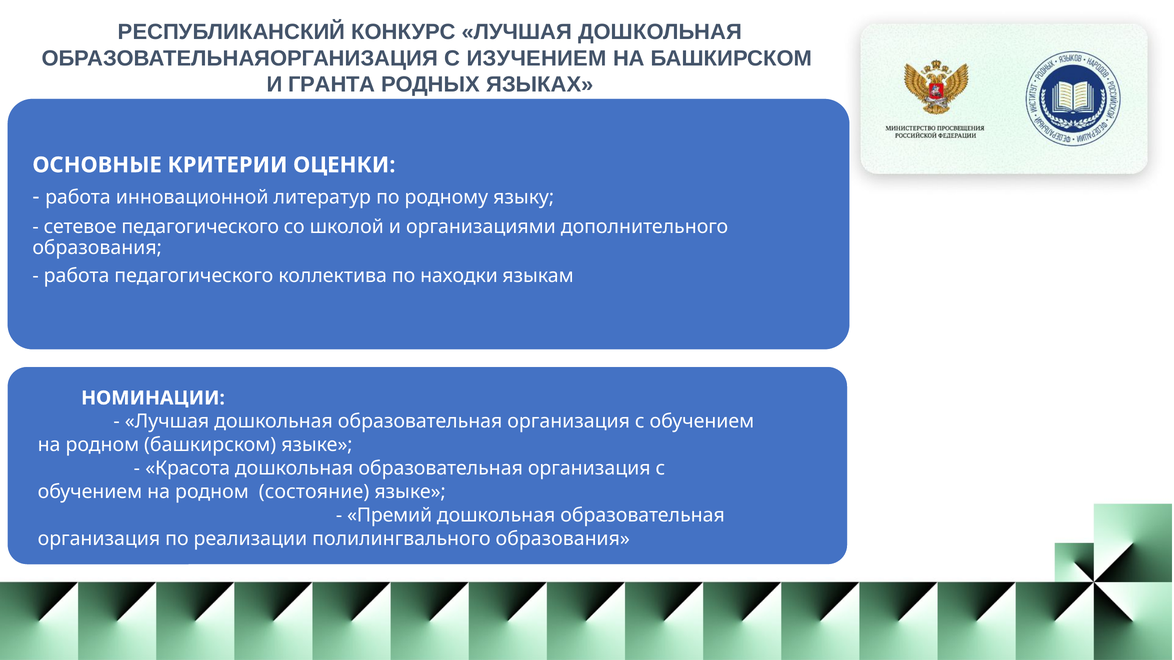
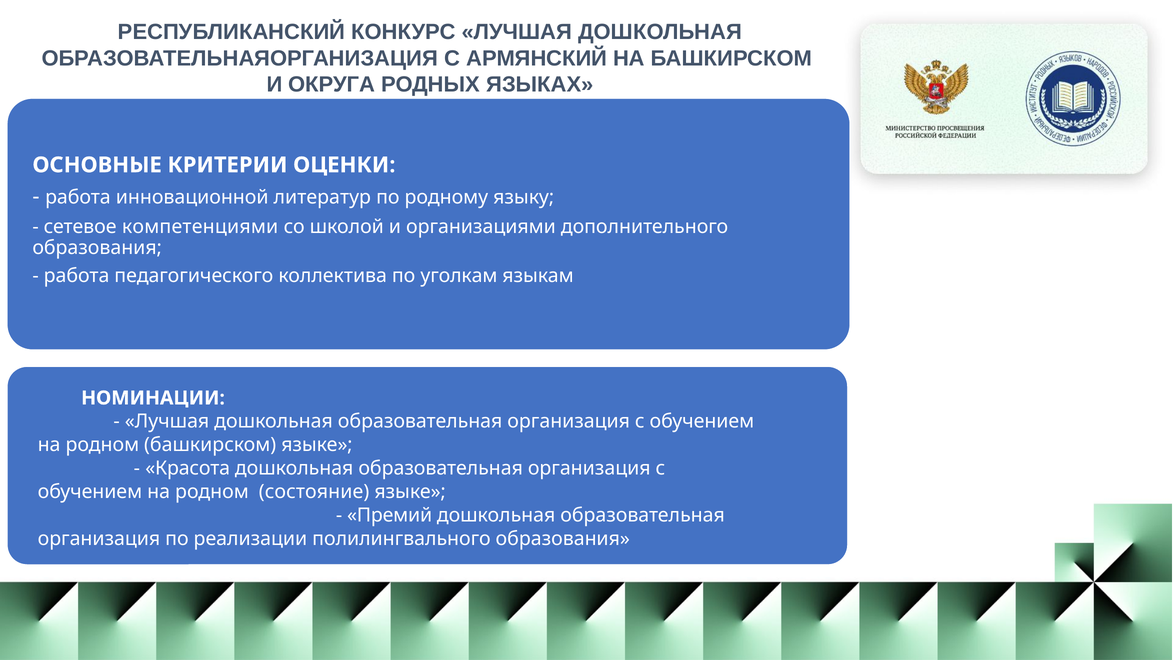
ИЗУЧЕНИЕМ: ИЗУЧЕНИЕМ -> АРМЯНСКИЙ
ГРАНТА: ГРАНТА -> ОКРУГА
сетевое педагогического: педагогического -> компетенциями
находки: находки -> уголкам
